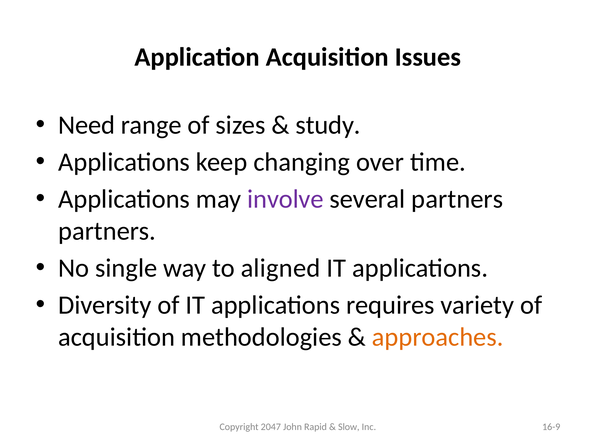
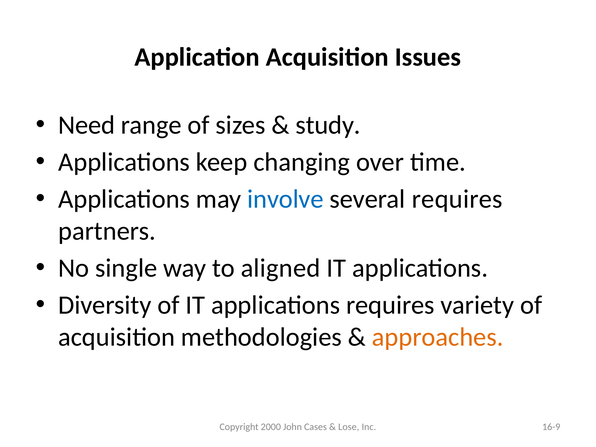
involve colour: purple -> blue
several partners: partners -> requires
2047: 2047 -> 2000
Rapid: Rapid -> Cases
Slow: Slow -> Lose
